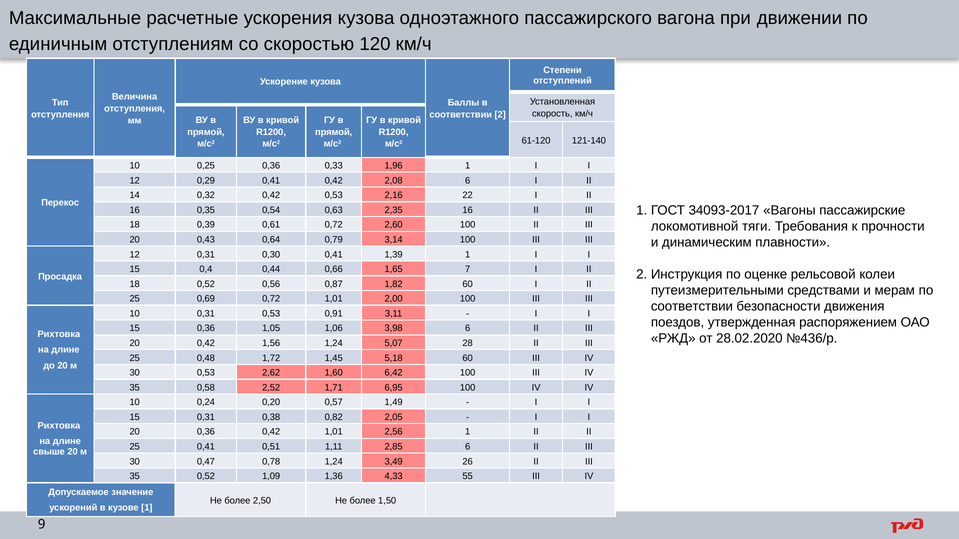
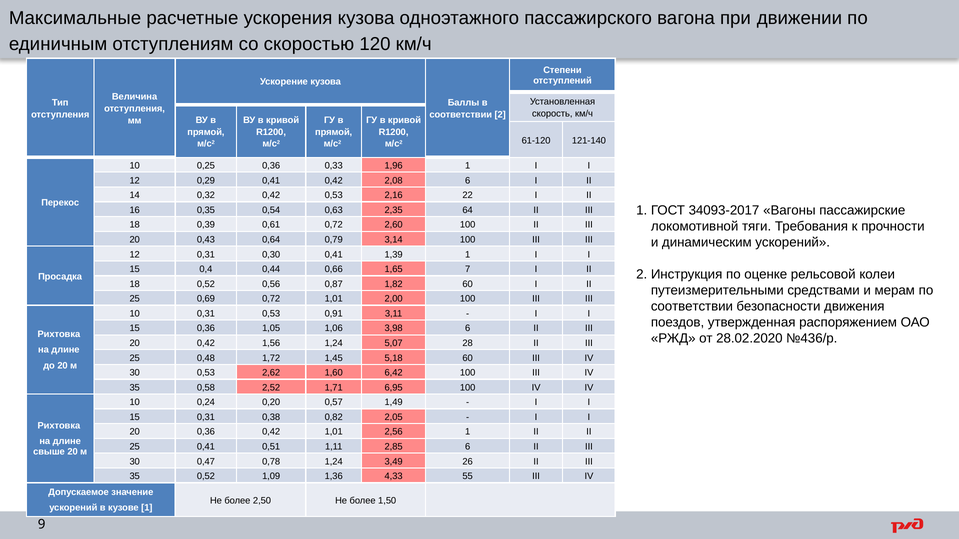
2,35 16: 16 -> 64
динамическим плавности: плавности -> ускорений
